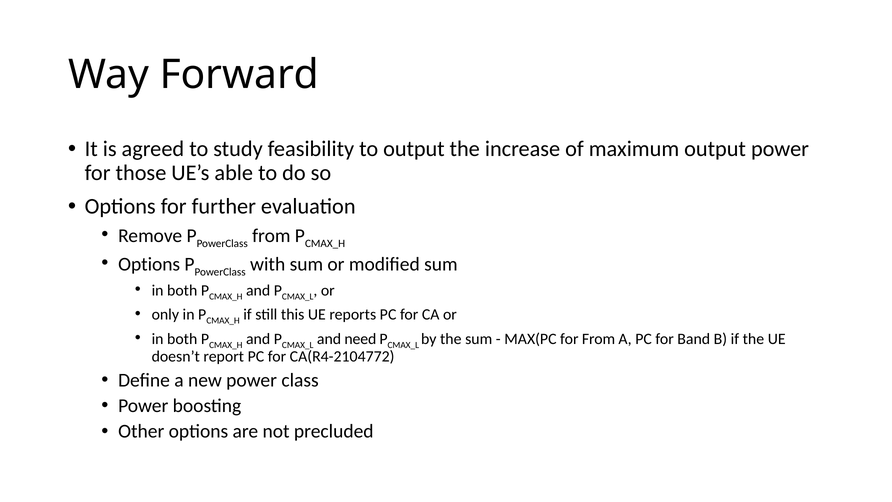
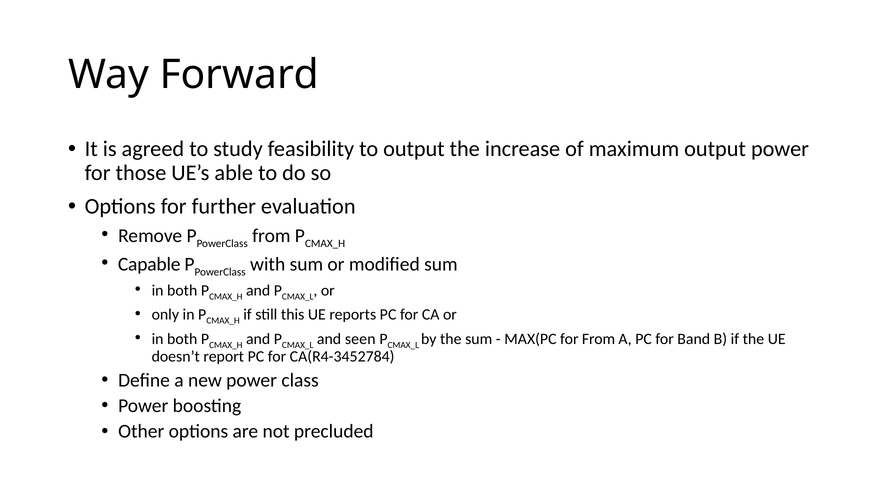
Options at (149, 264): Options -> Capable
need: need -> seen
CA(R4-2104772: CA(R4-2104772 -> CA(R4-3452784
